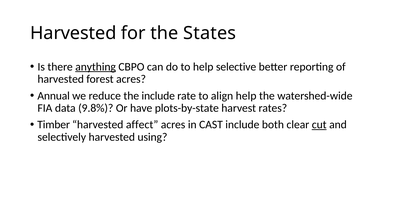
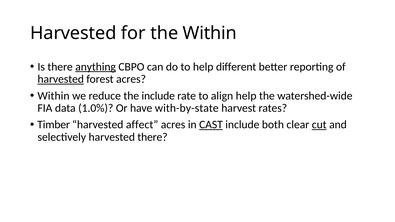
the States: States -> Within
selective: selective -> different
harvested at (61, 79) underline: none -> present
Annual at (54, 96): Annual -> Within
9.8%: 9.8% -> 1.0%
plots-by-state: plots-by-state -> with-by-state
CAST underline: none -> present
harvested using: using -> there
